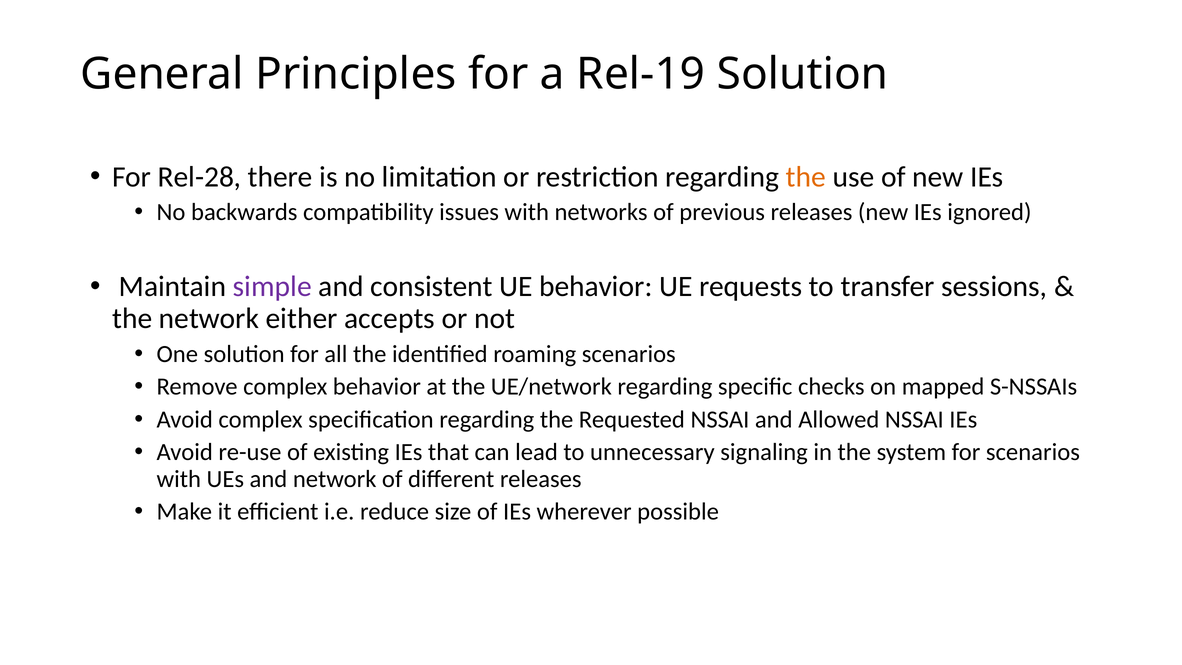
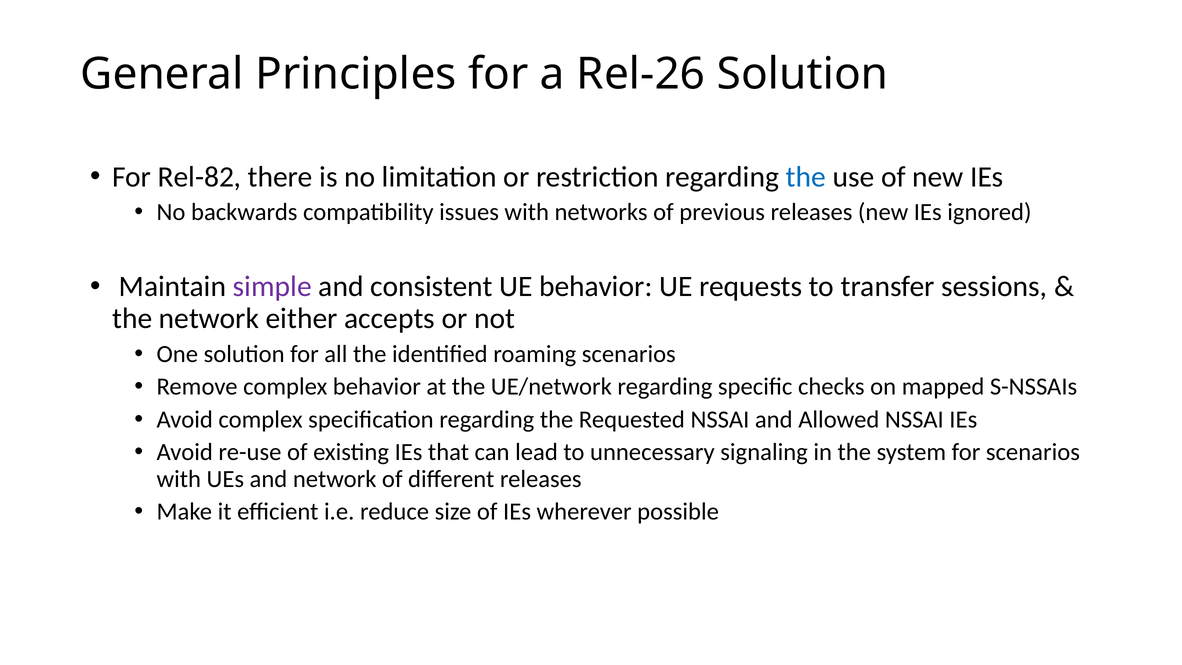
Rel-19: Rel-19 -> Rel-26
Rel-28: Rel-28 -> Rel-82
the at (806, 177) colour: orange -> blue
